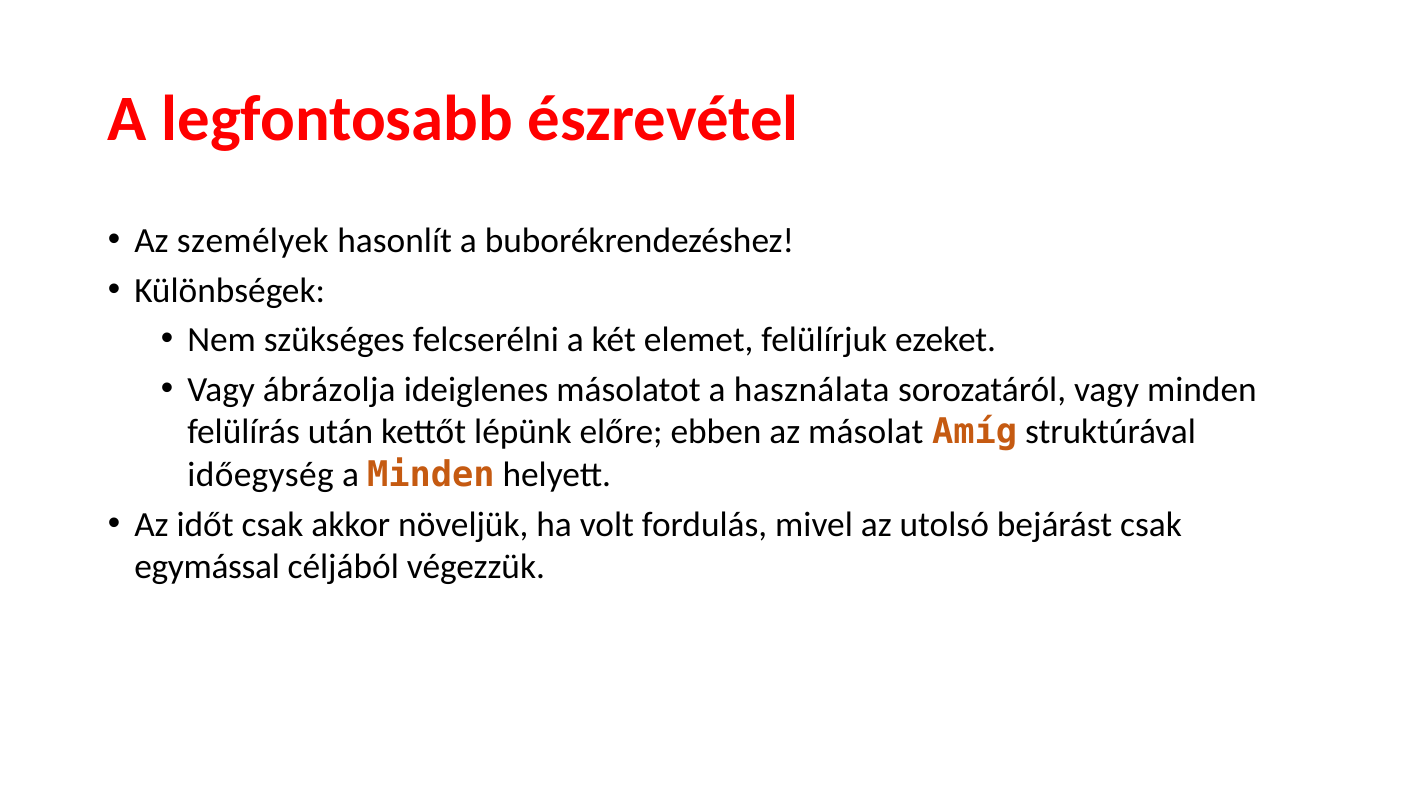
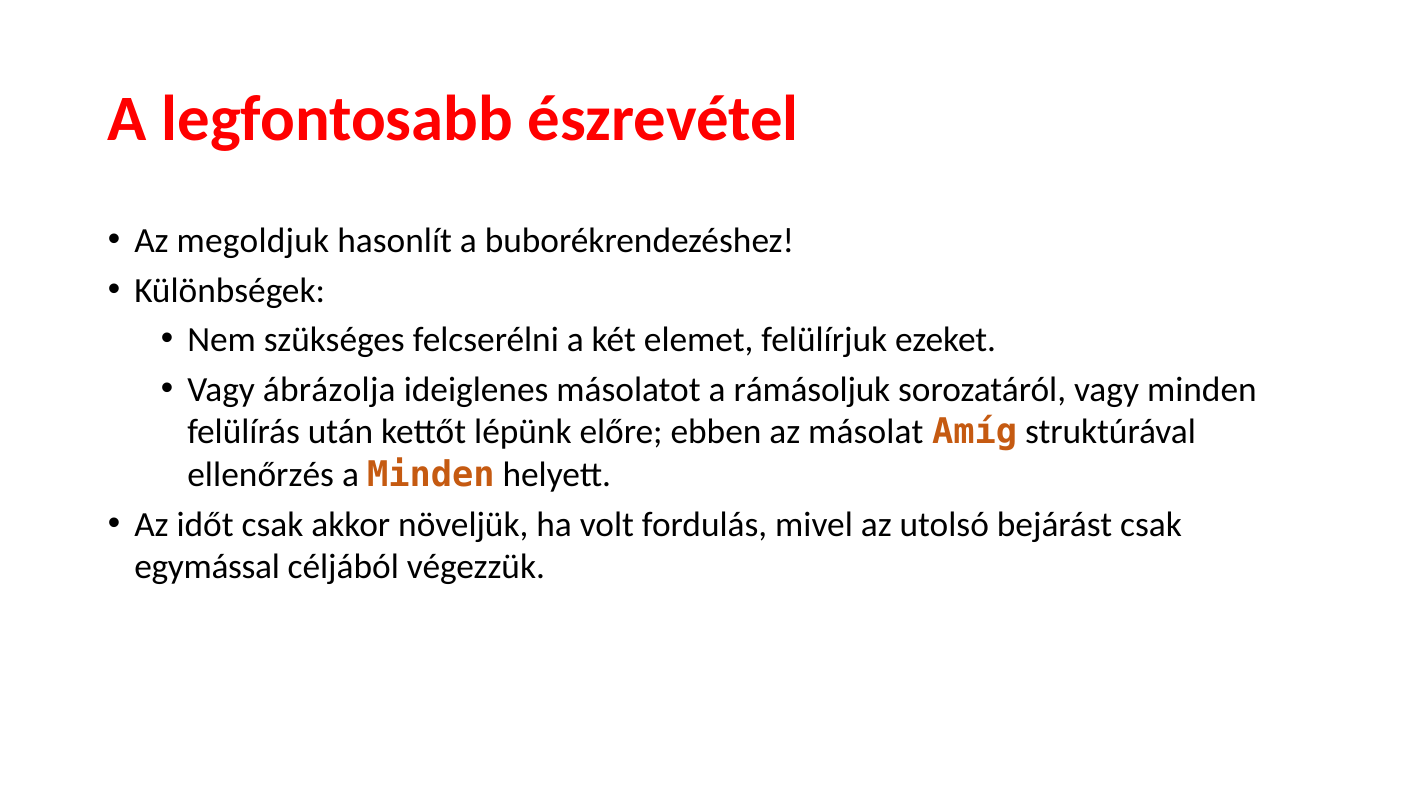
személyek: személyek -> megoldjuk
használata: használata -> rámásoljuk
időegység: időegység -> ellenőrzés
